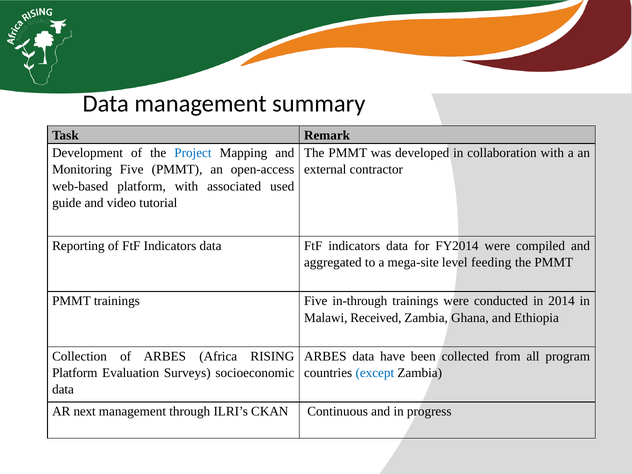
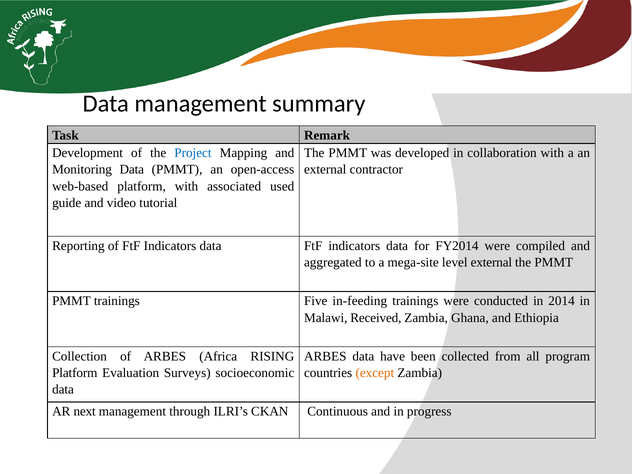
Monitoring Five: Five -> Data
level feeding: feeding -> external
in-through: in-through -> in-feeding
except colour: blue -> orange
